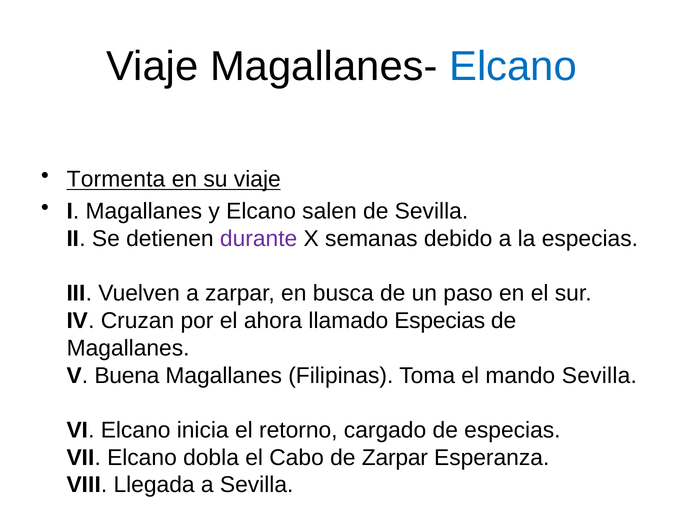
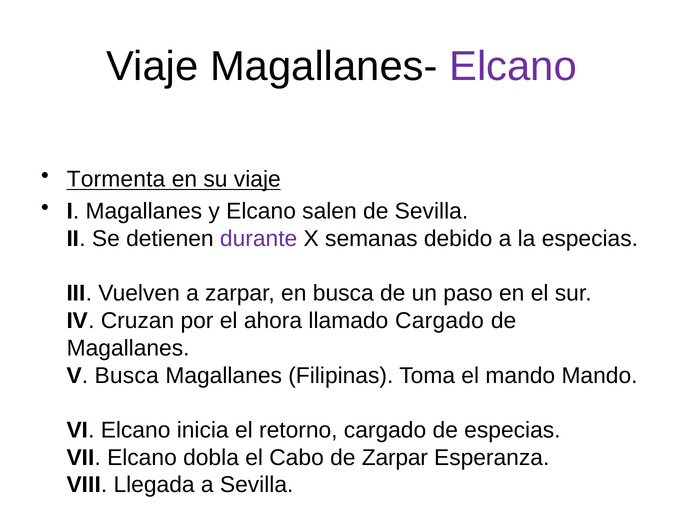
Elcano at (513, 66) colour: blue -> purple
llamado Especias: Especias -> Cargado
V Buena: Buena -> Busca
mando Sevilla: Sevilla -> Mando
